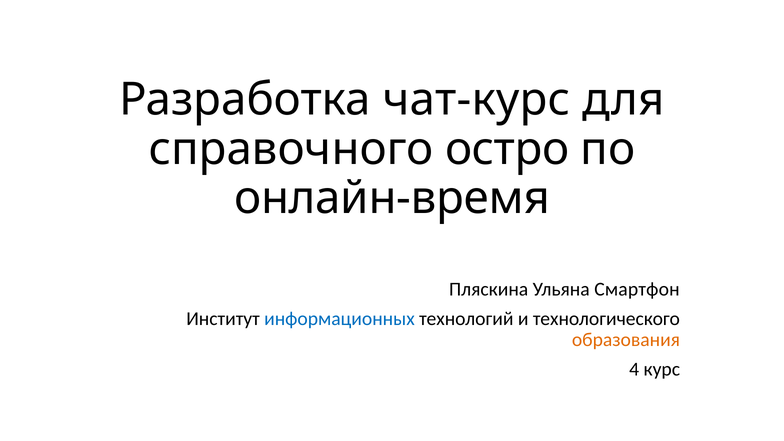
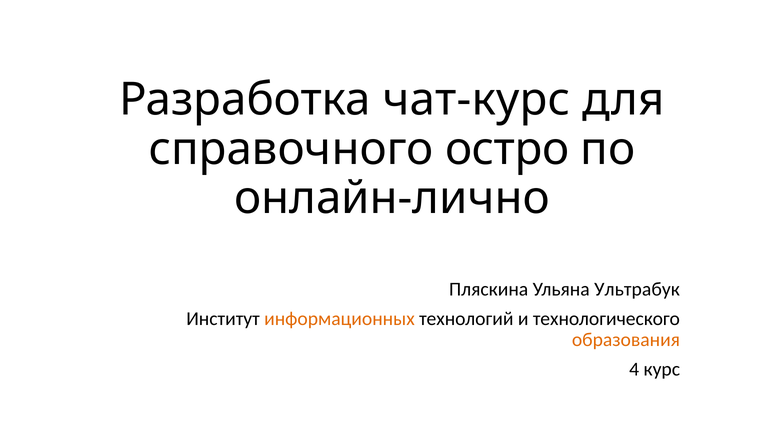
онлайн-время: онлайн-время -> онлайн-лично
Смартфон: Смартфон -> Ультрабук
информационных colour: blue -> orange
